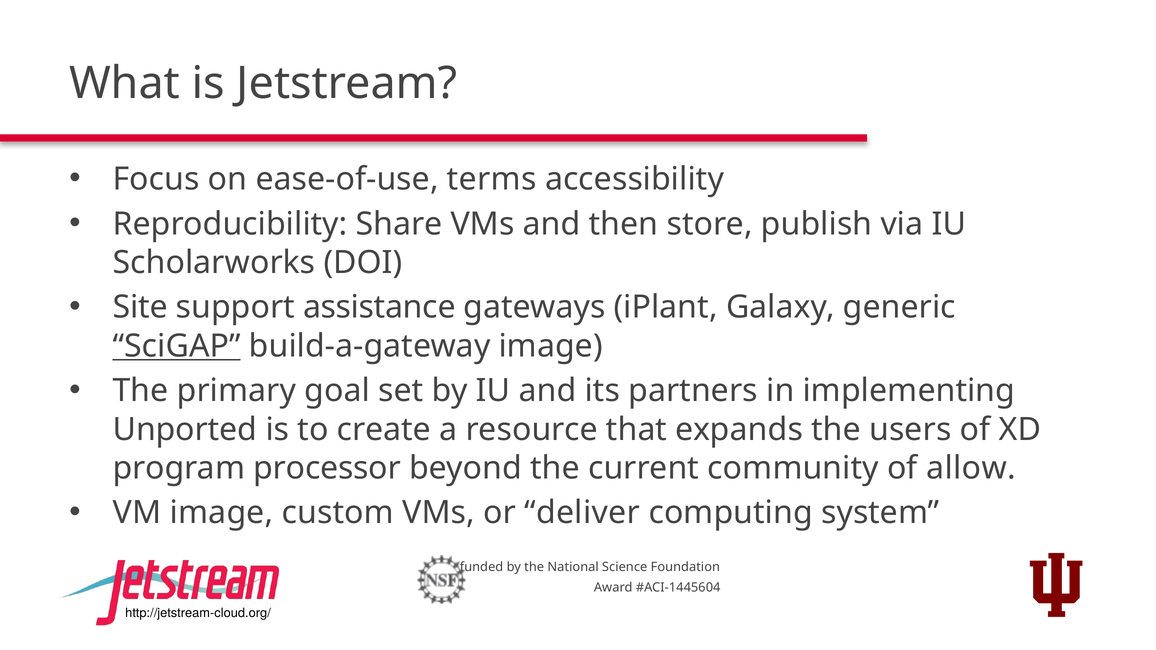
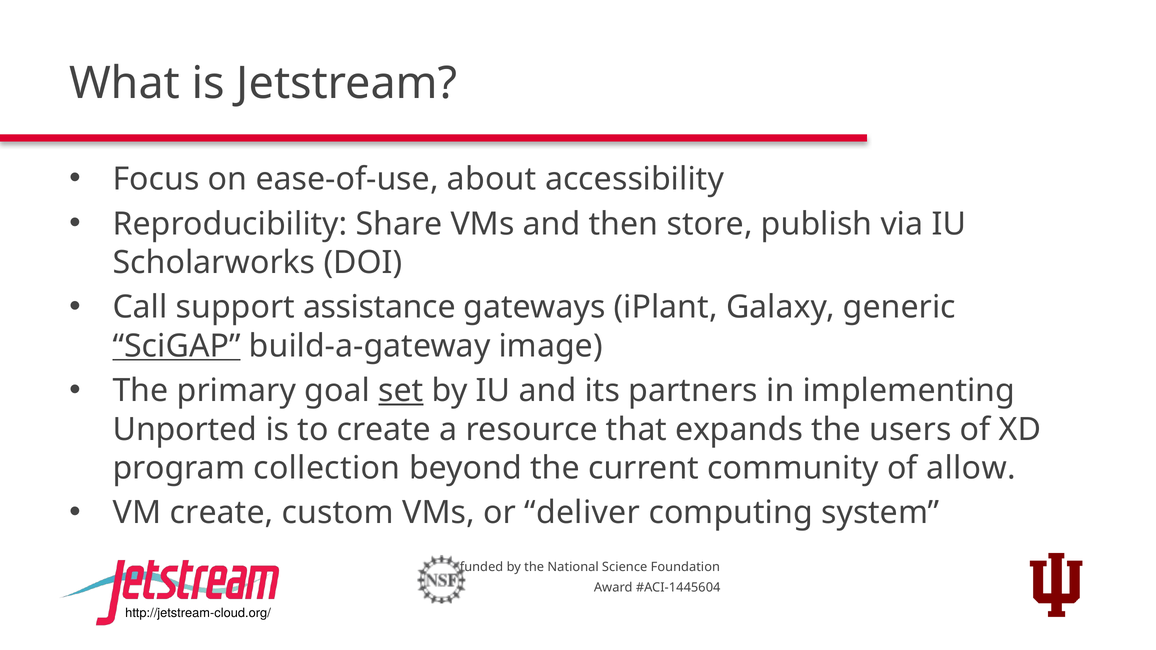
terms: terms -> about
Site: Site -> Call
set underline: none -> present
processor: processor -> collection
VM image: image -> create
